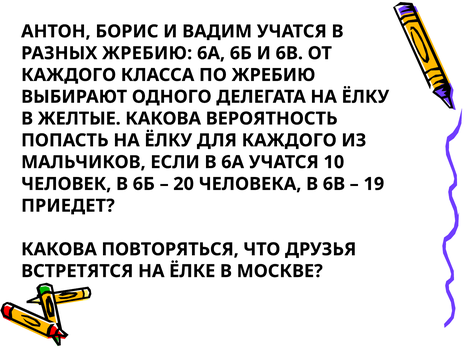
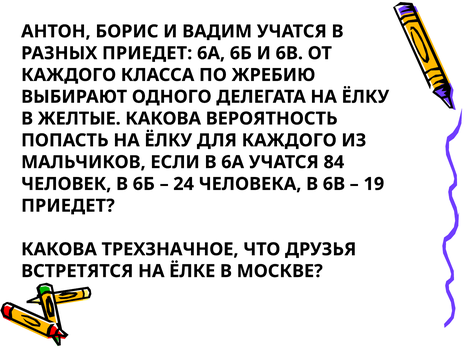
РАЗНЫХ ЖРЕБИЮ: ЖРЕБИЮ -> ПРИЕДЕТ
10: 10 -> 84
20: 20 -> 24
ПОВТОРЯТЬСЯ: ПОВТОРЯТЬСЯ -> ТРЕХЗНАЧНОЕ
